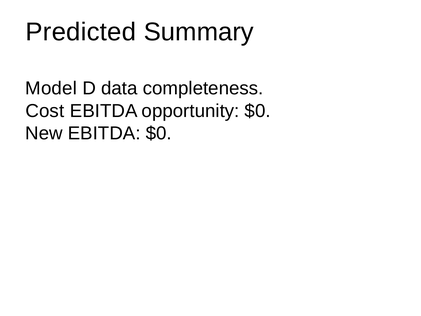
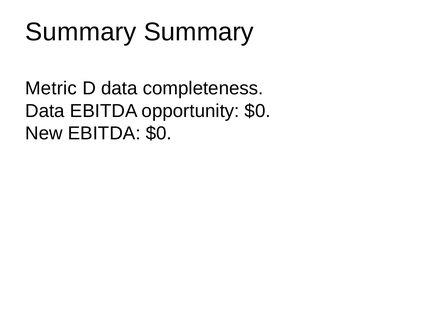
Predicted at (81, 32): Predicted -> Summary
Model: Model -> Metric
Cost at (45, 111): Cost -> Data
